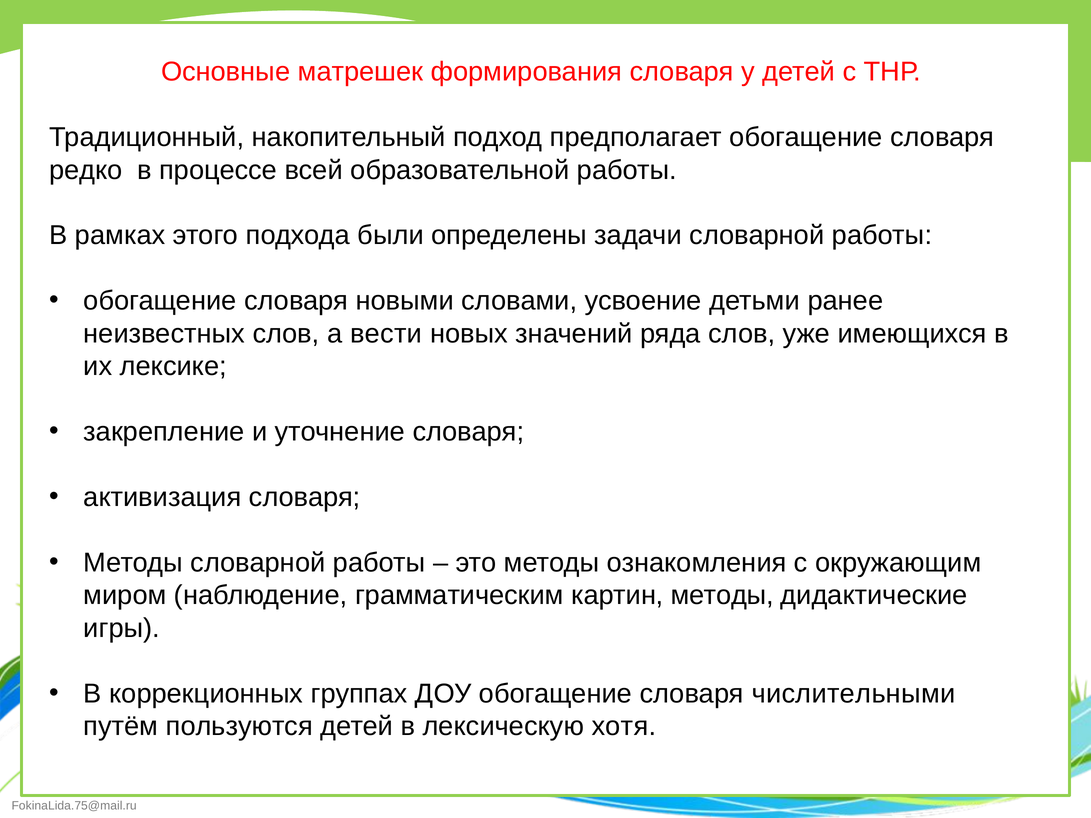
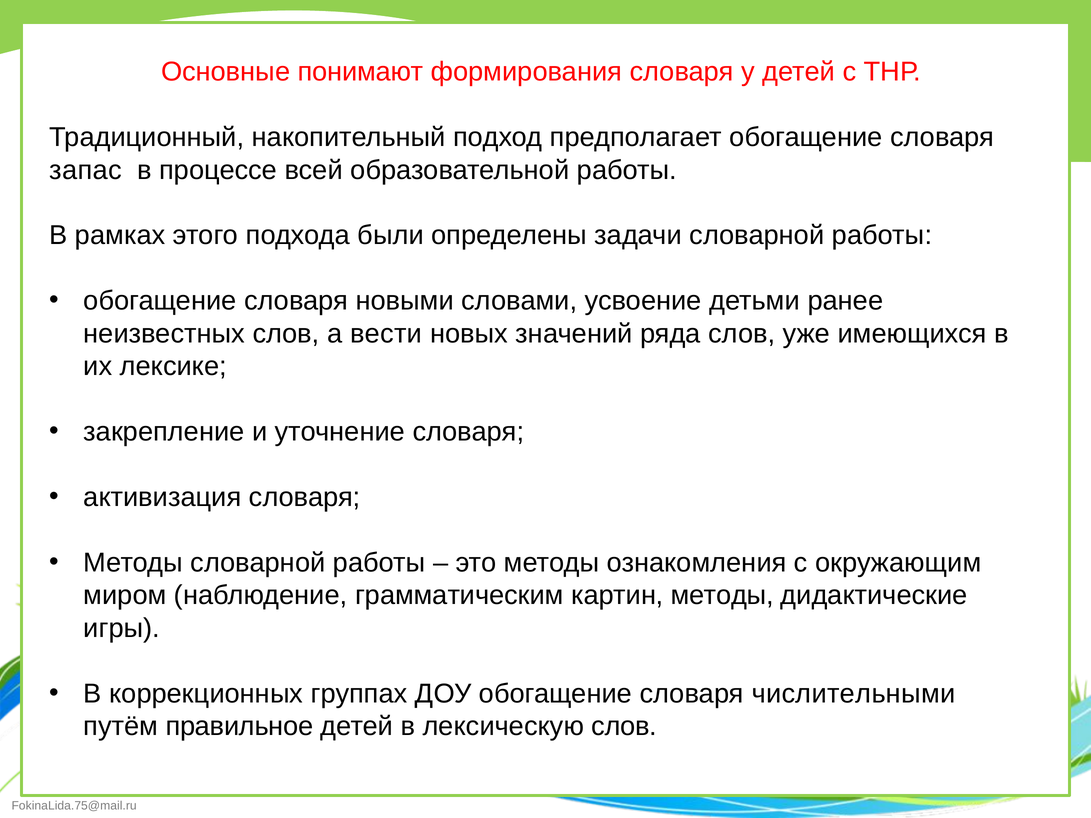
матрешек: матрешек -> понимают
редко: редко -> запас
пользуются: пользуются -> правильное
лексическую хотя: хотя -> слов
